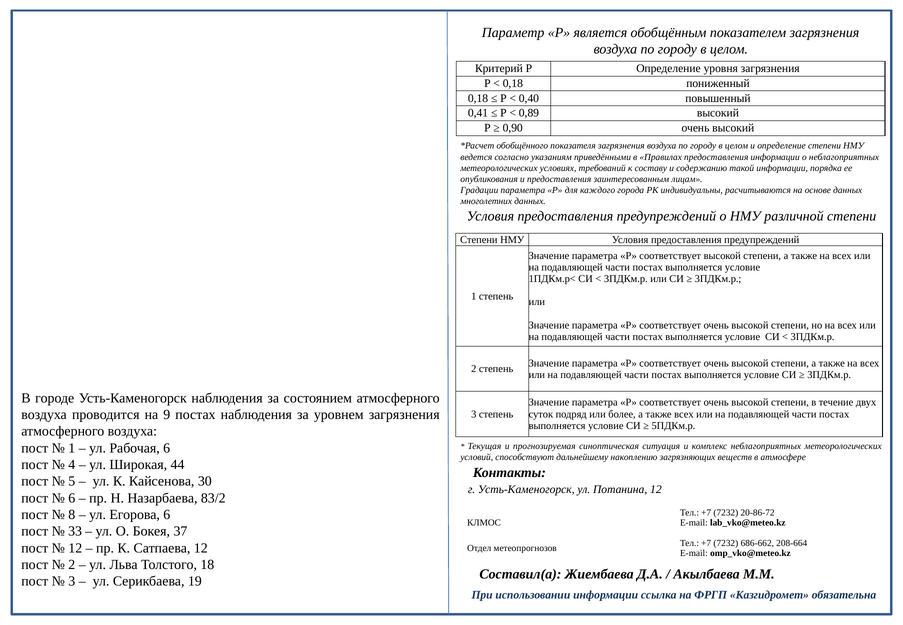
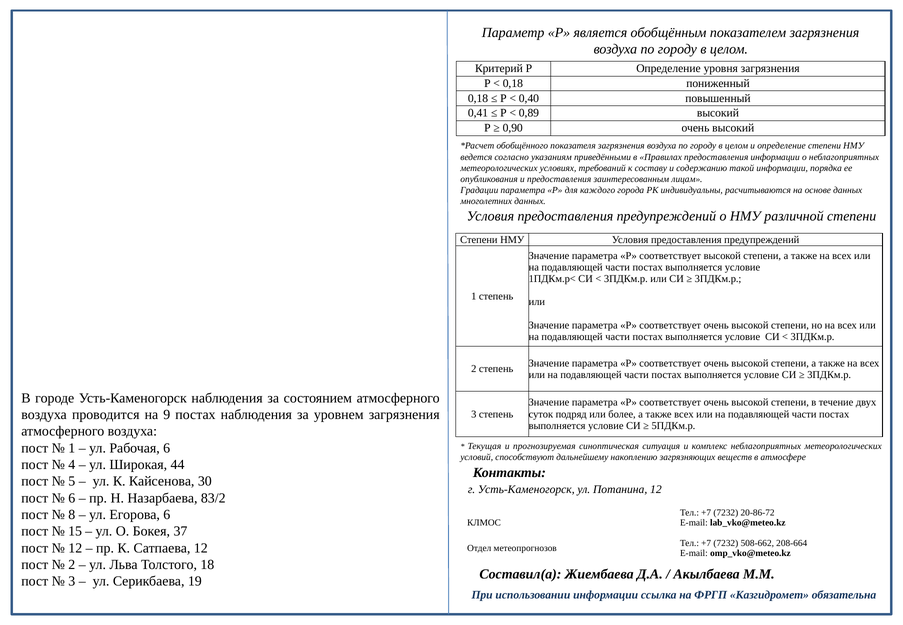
33: 33 -> 15
686-662: 686-662 -> 508-662
